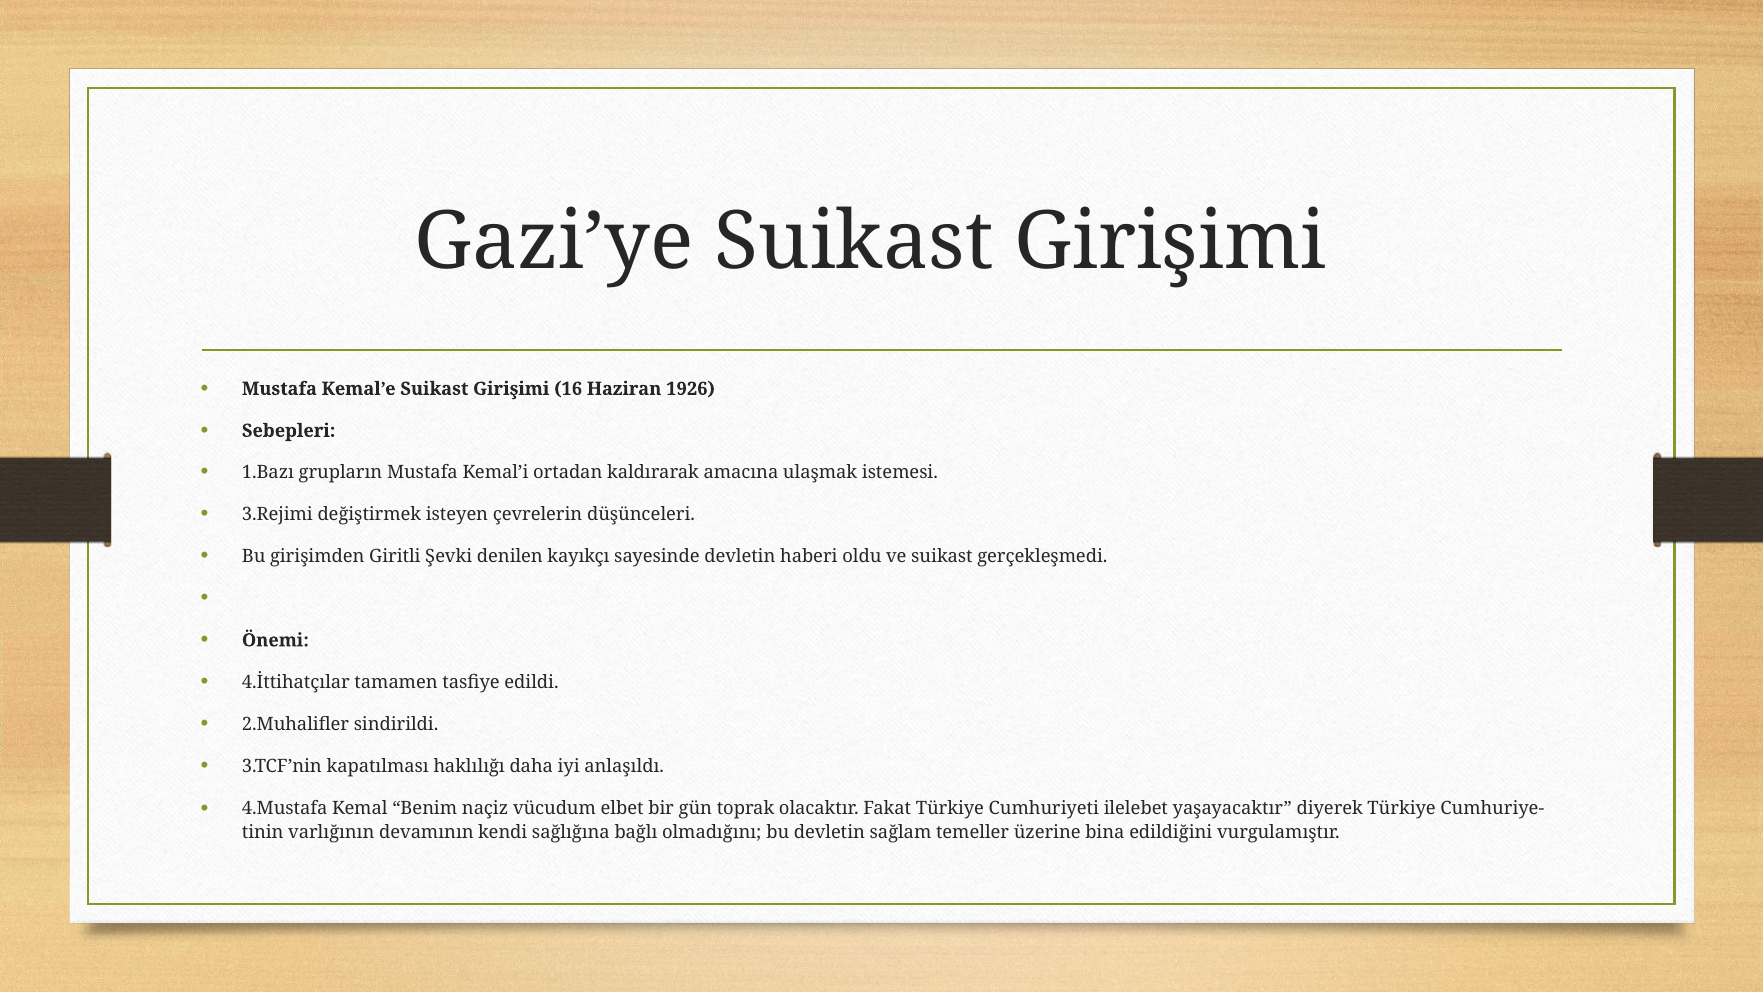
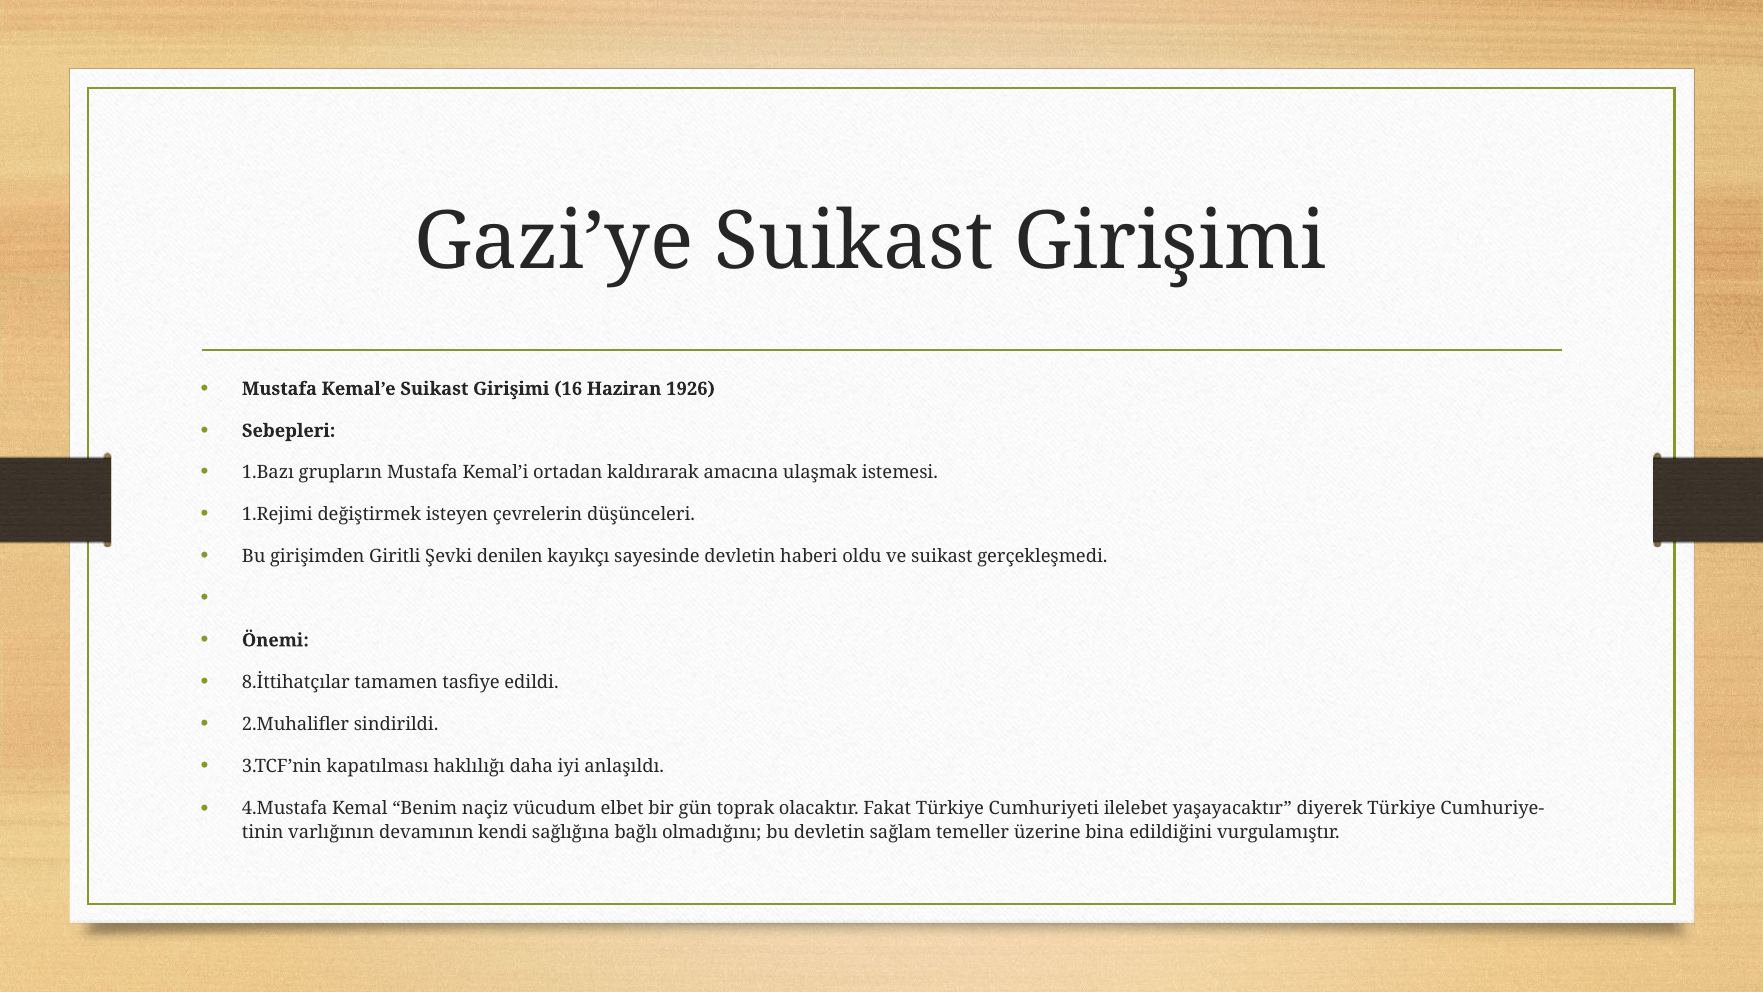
3.Rejimi: 3.Rejimi -> 1.Rejimi
4.İttihatçılar: 4.İttihatçılar -> 8.İttihatçılar
